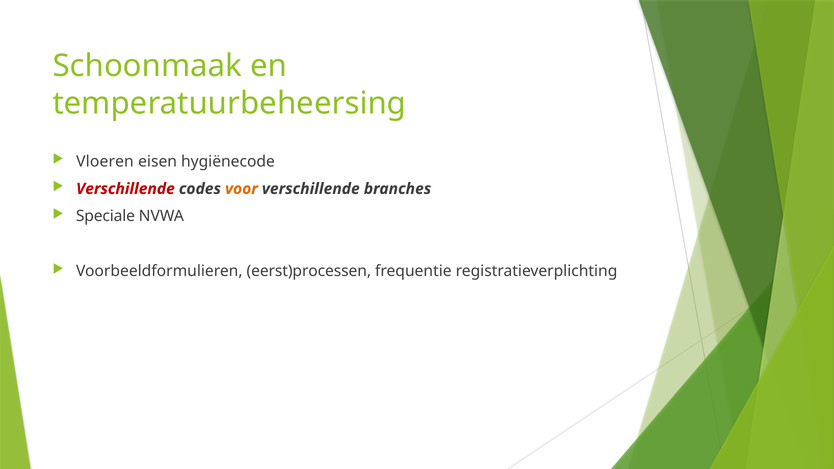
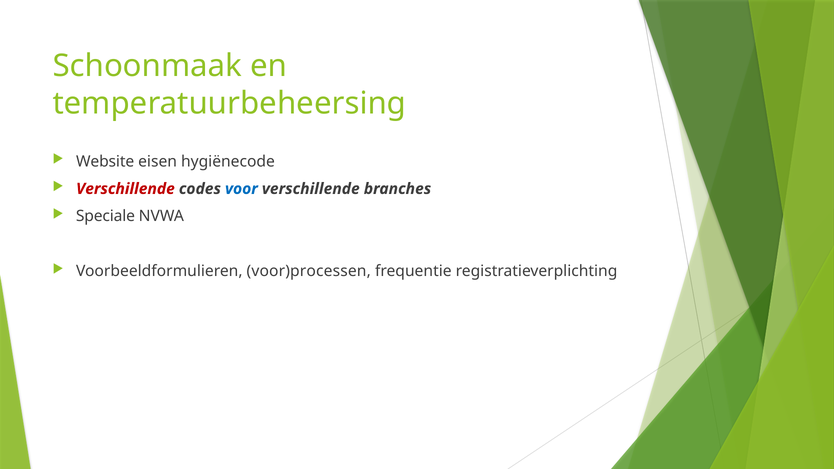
Vloeren: Vloeren -> Website
voor colour: orange -> blue
eerst)processen: eerst)processen -> voor)processen
